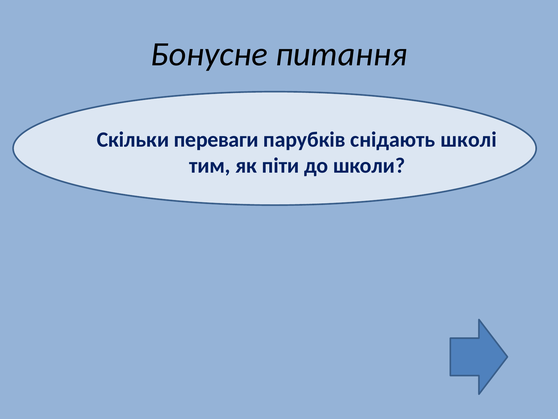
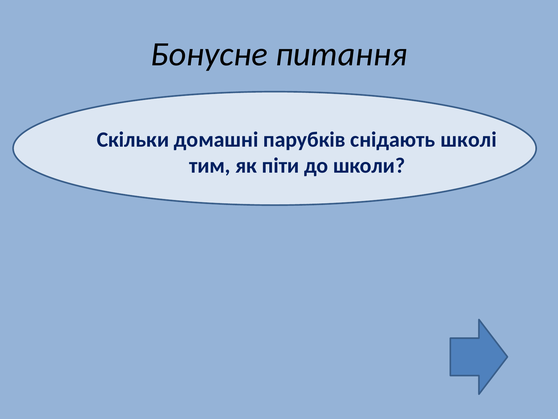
переваги: переваги -> домашні
